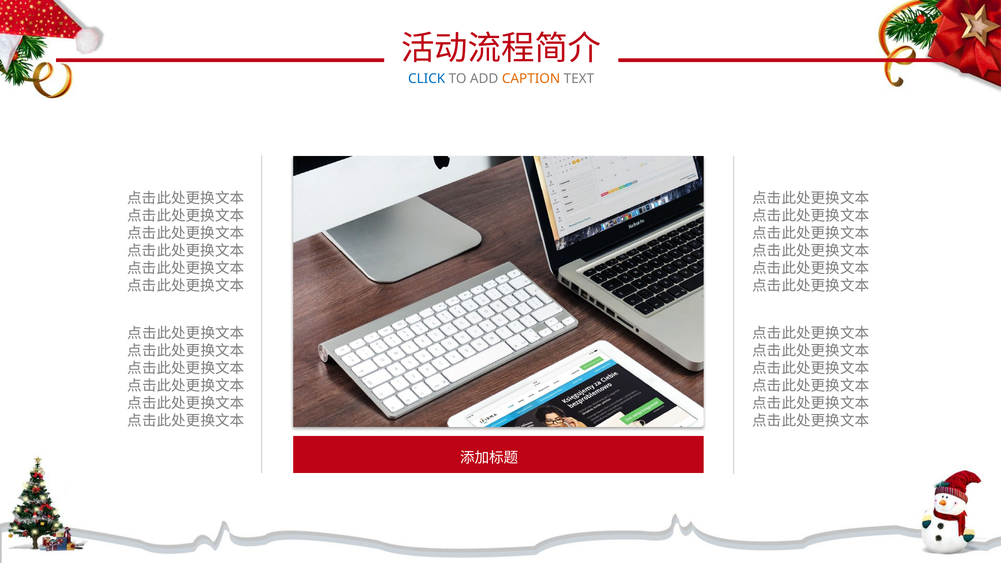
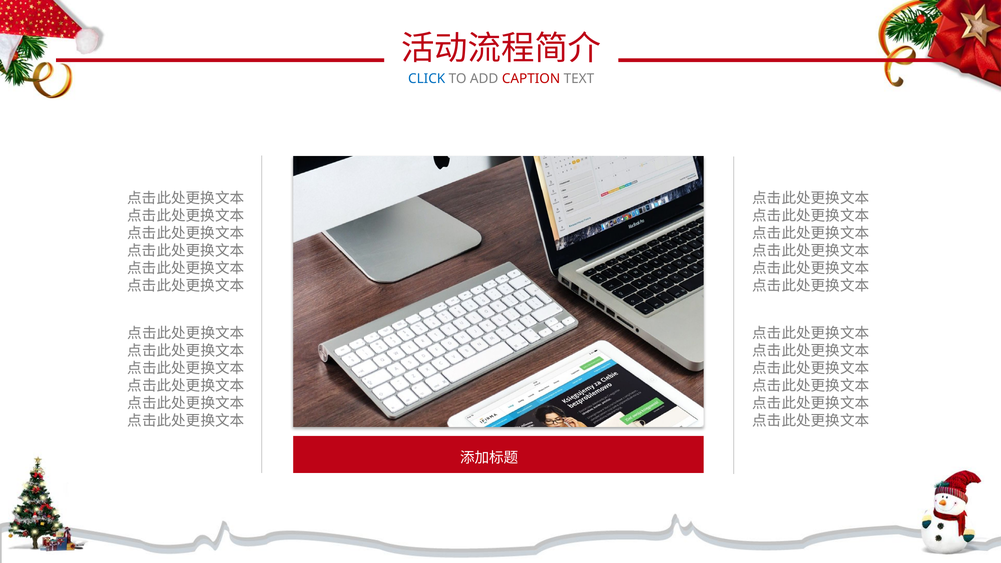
CAPTION colour: orange -> red
